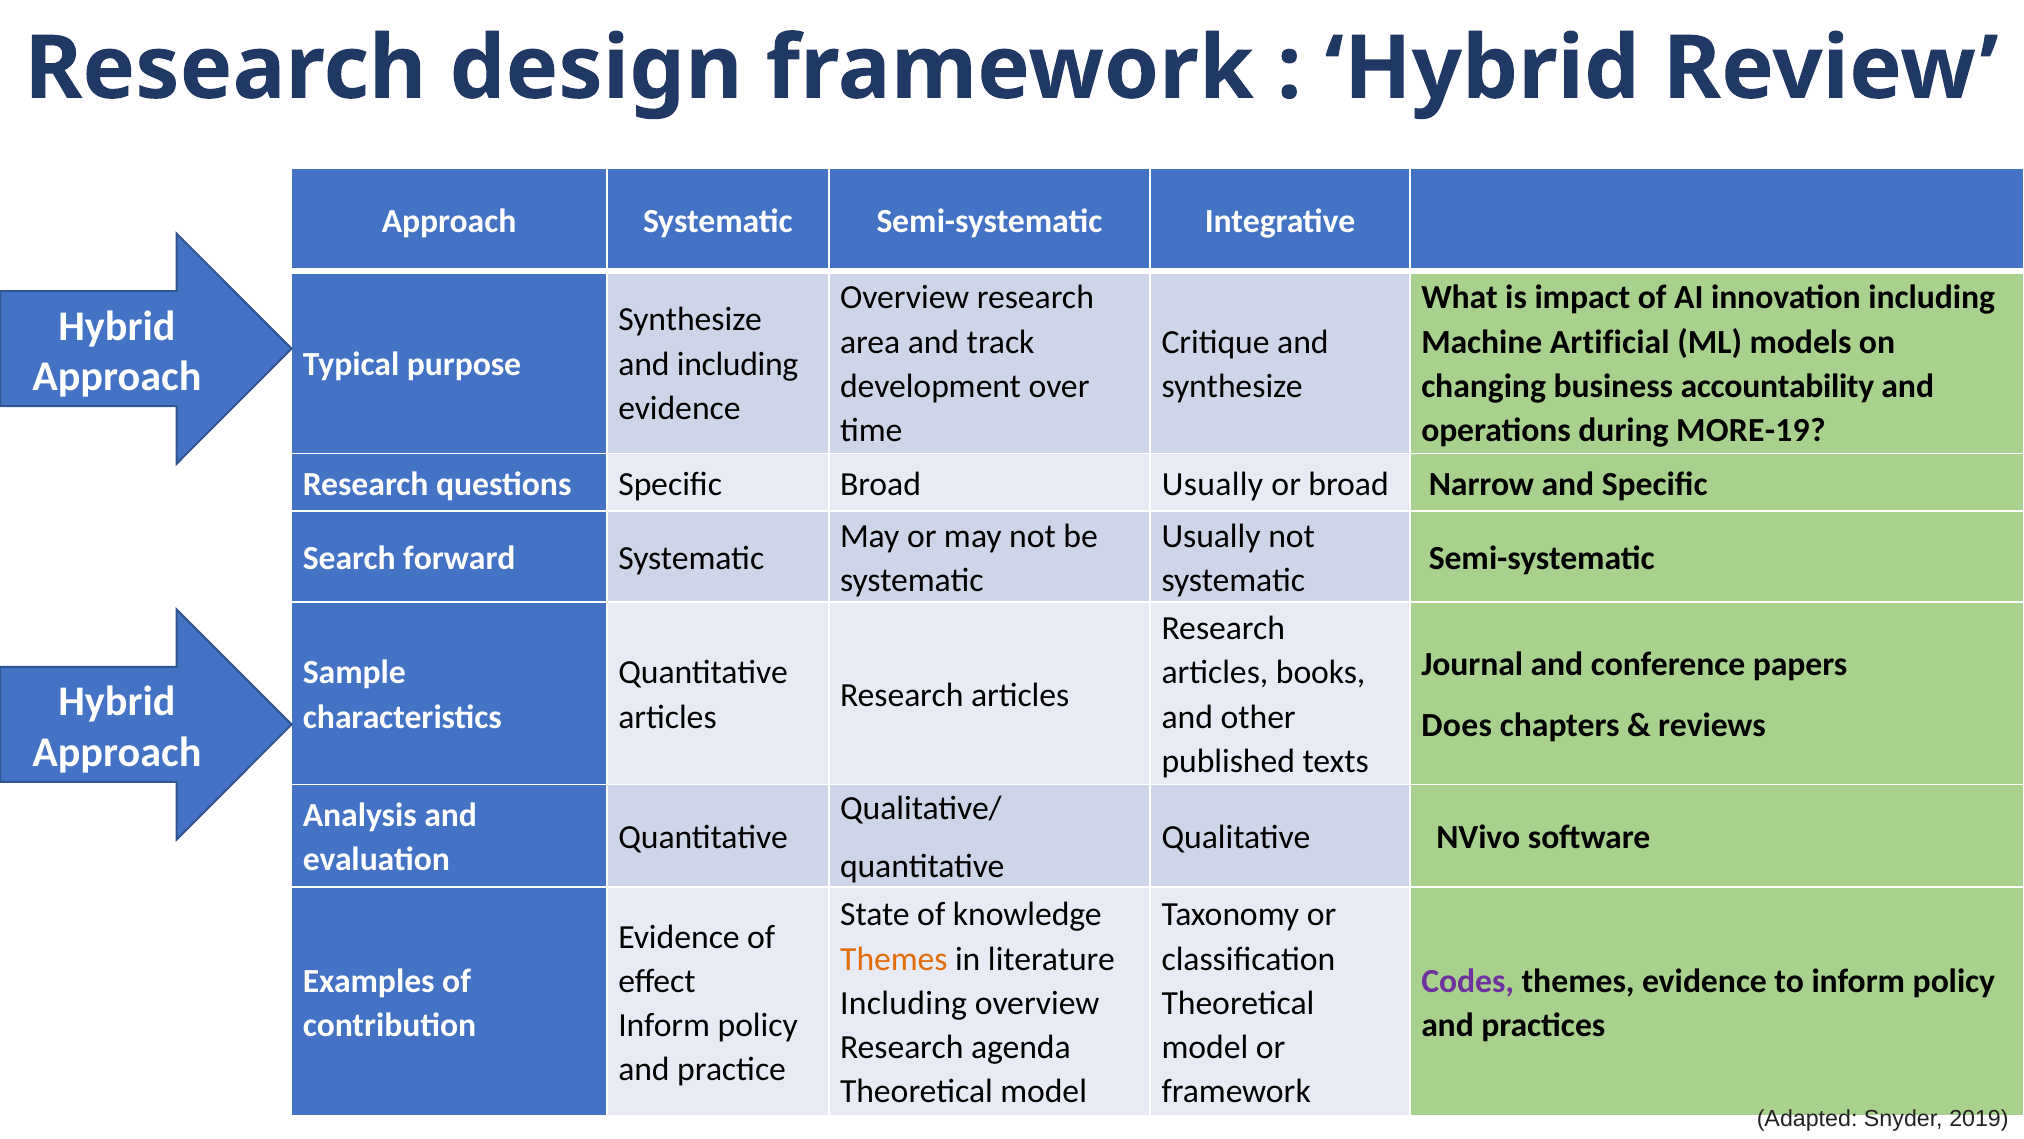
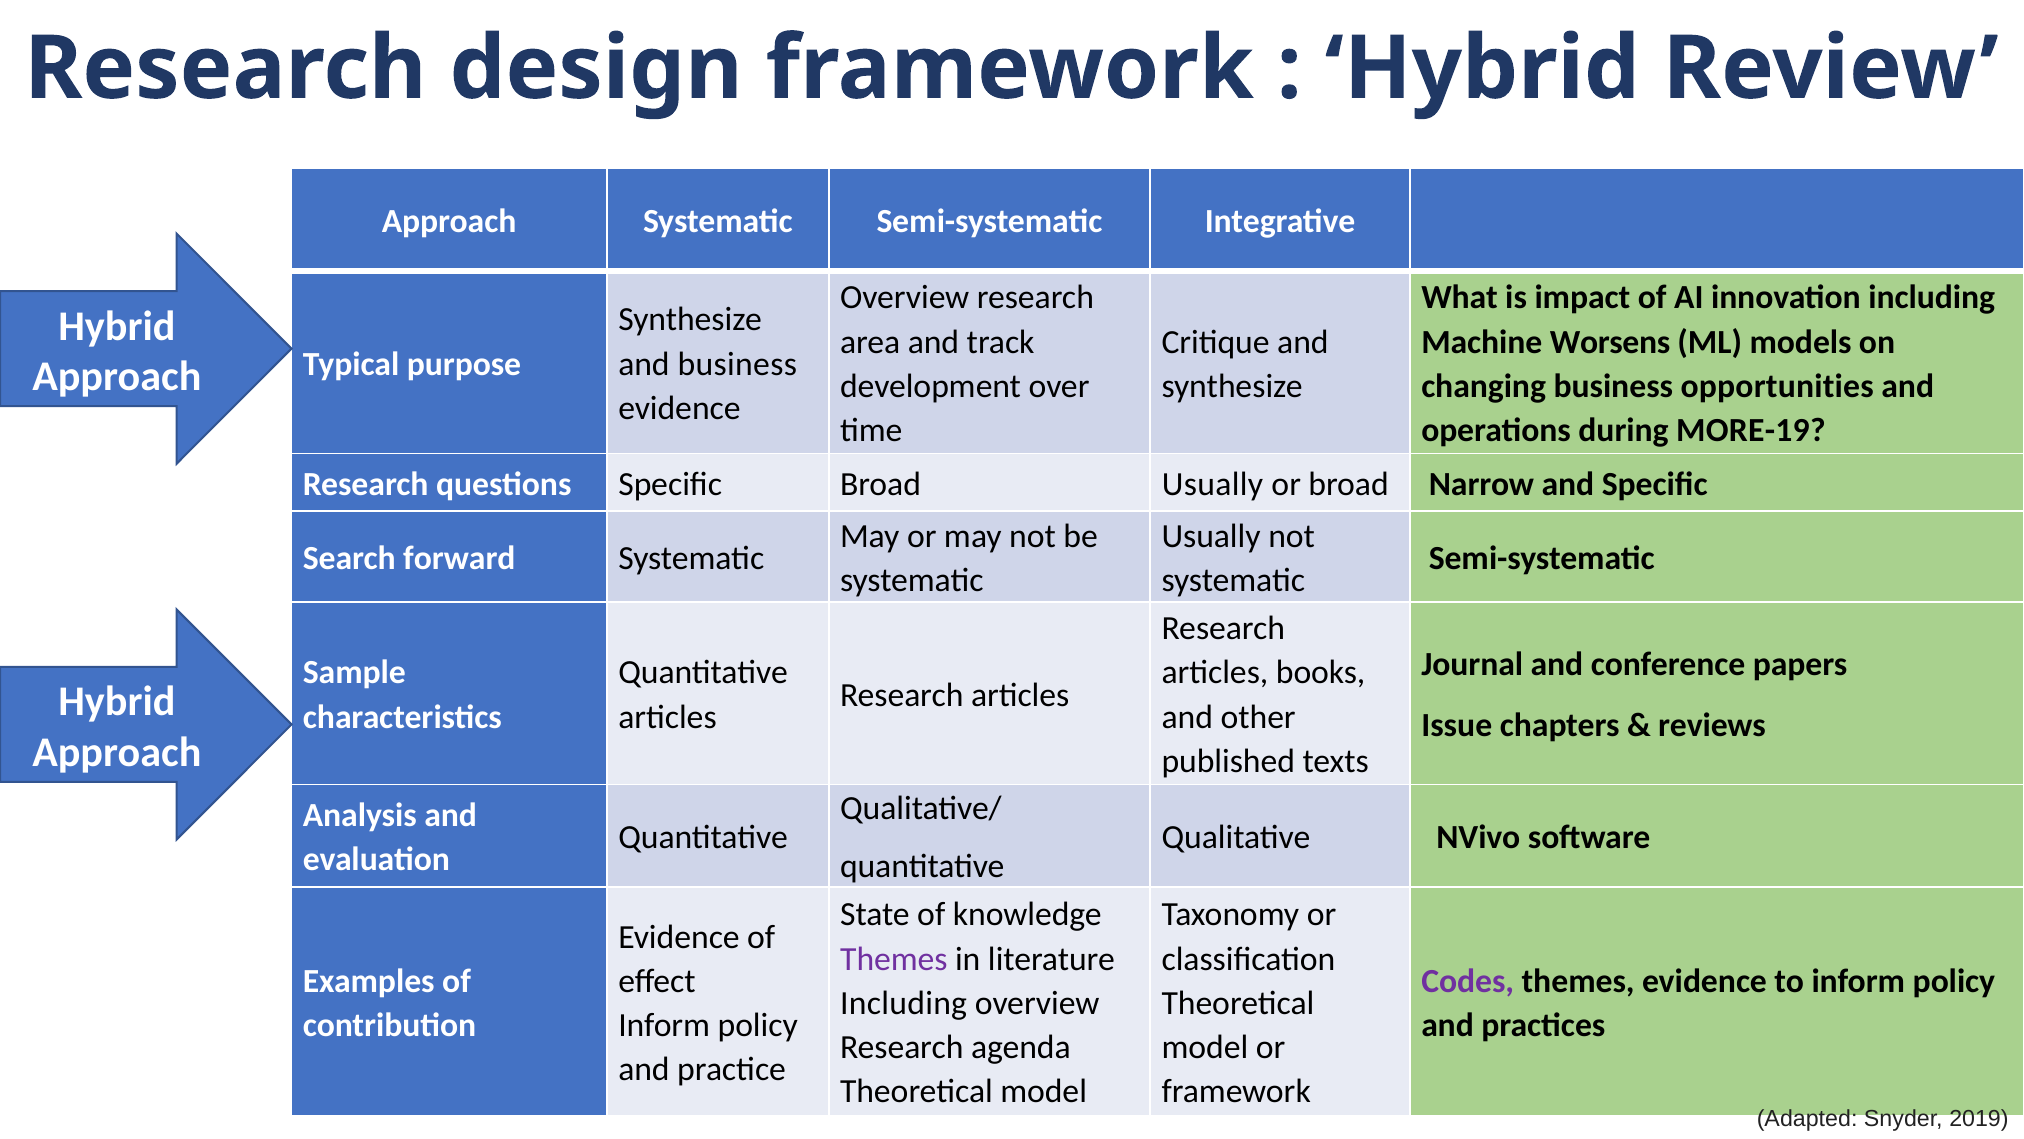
Artificial: Artificial -> Worsens
and including: including -> business
accountability: accountability -> opportunities
Does: Does -> Issue
Themes at (894, 959) colour: orange -> purple
